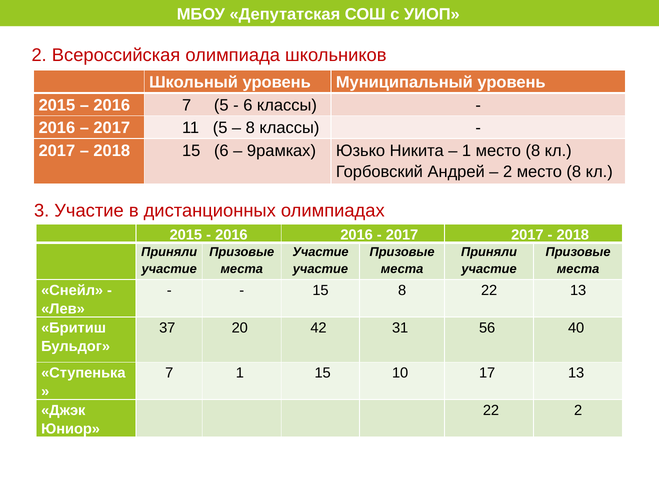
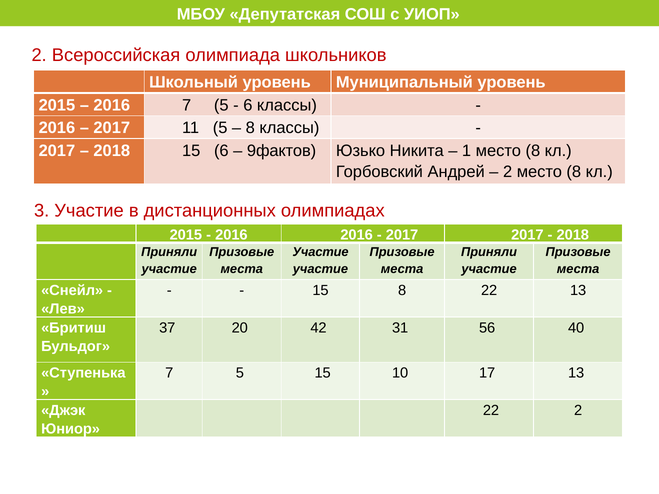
9рамках: 9рамках -> 9фактов
1 at (240, 373): 1 -> 5
